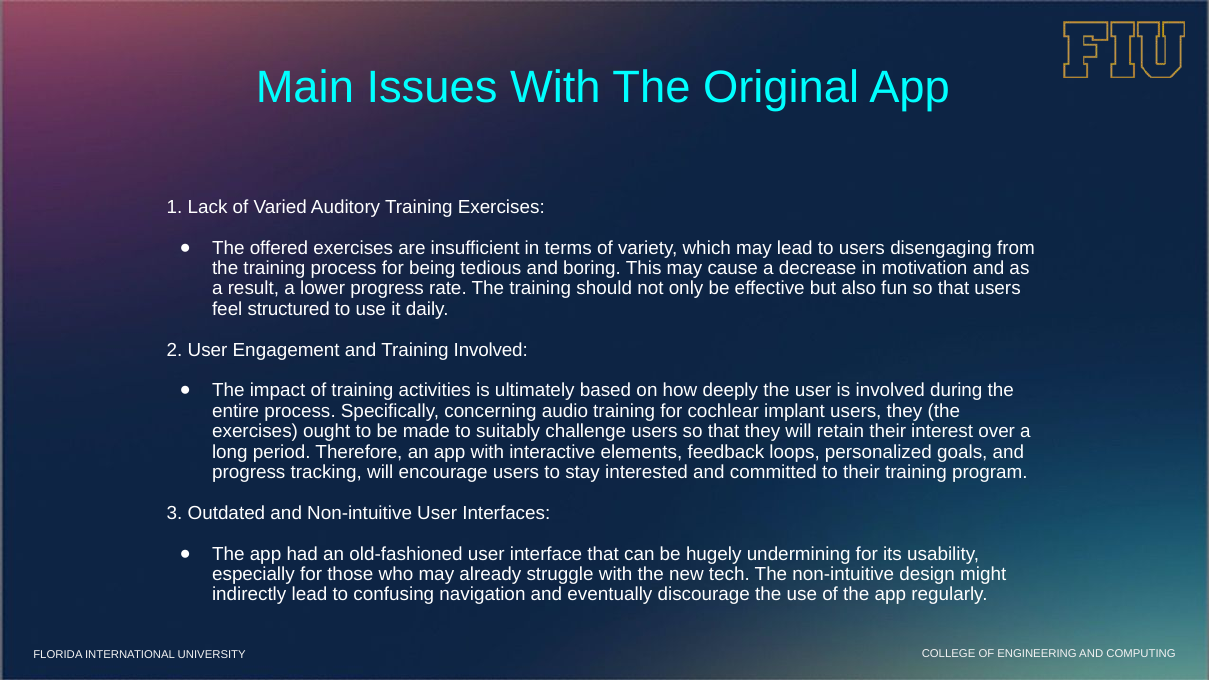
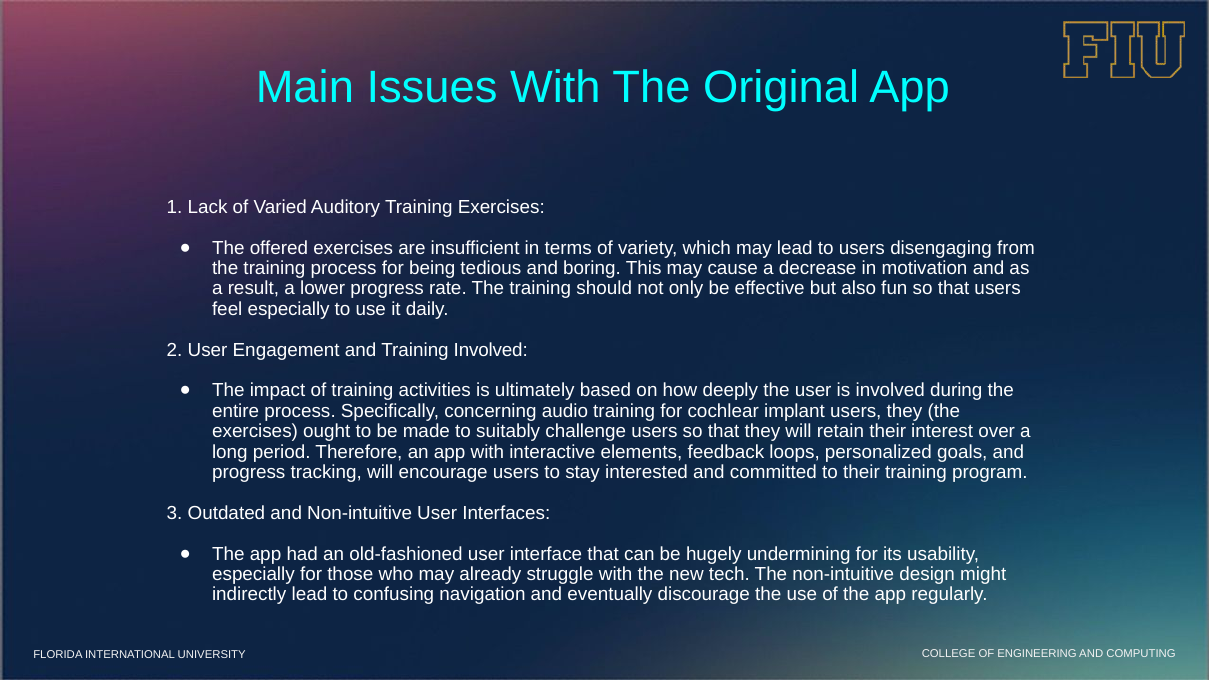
feel structured: structured -> especially
